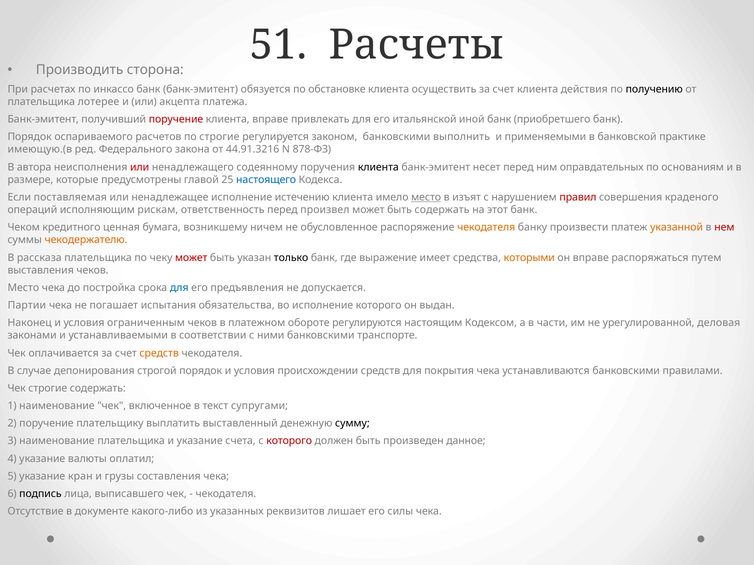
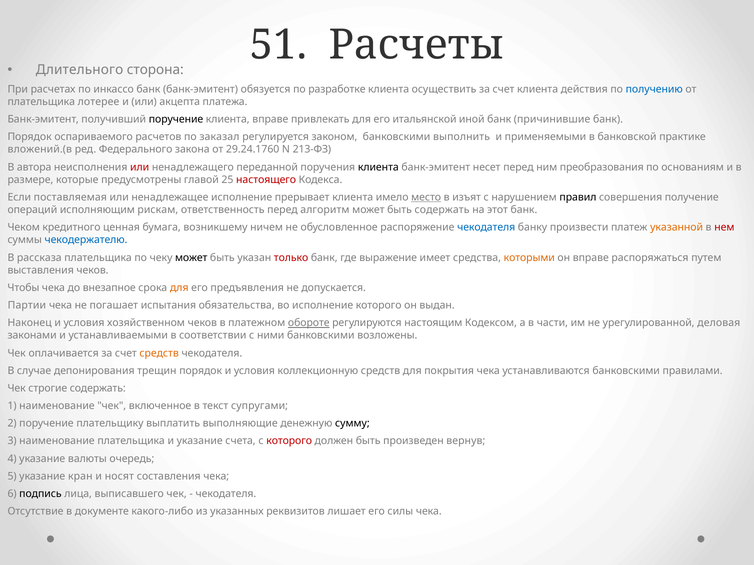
Производить: Производить -> Длительного
обстановке: обстановке -> разработке
получению colour: black -> blue
поручение at (176, 119) colour: red -> black
приобретшего: приобретшего -> причинившие
по строгие: строгие -> заказал
имеющую.(в: имеющую.(в -> вложений.(в
44.91.3216: 44.91.3216 -> 29.24.1760
878-ФЗ: 878-ФЗ -> 213-ФЗ
содеянному: содеянному -> переданной
оправдательных: оправдательных -> преобразования
настоящего colour: blue -> red
истечению: истечению -> прерывает
правил colour: red -> black
краденого: краденого -> получение
произвел: произвел -> алгоритм
чекодателя at (486, 228) colour: orange -> blue
чекодержателю colour: orange -> blue
может at (191, 258) colour: red -> black
только colour: black -> red
Место at (23, 288): Место -> Чтобы
постройка: постройка -> внезапное
для at (179, 288) colour: blue -> orange
ограниченным: ограниченным -> хозяйственном
обороте underline: none -> present
транспорте: транспорте -> возложены
строгой: строгой -> трещин
происхождении: происхождении -> коллекционную
выставленный: выставленный -> выполняющие
данное: данное -> вернув
оплатил: оплатил -> очередь
грузы: грузы -> носят
